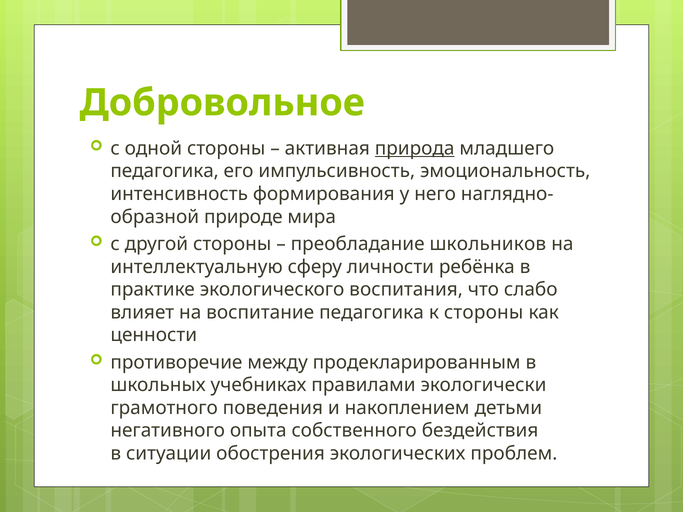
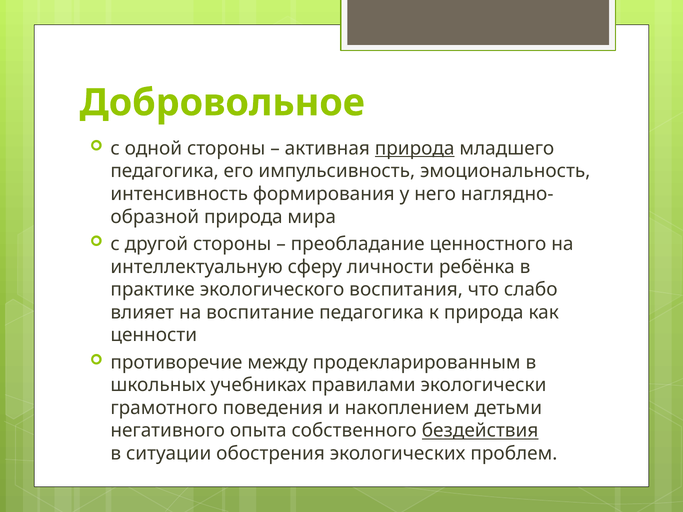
природе at (243, 217): природе -> природа
школьников: школьников -> ценностного
к стороны: стороны -> природа
бездействия underline: none -> present
